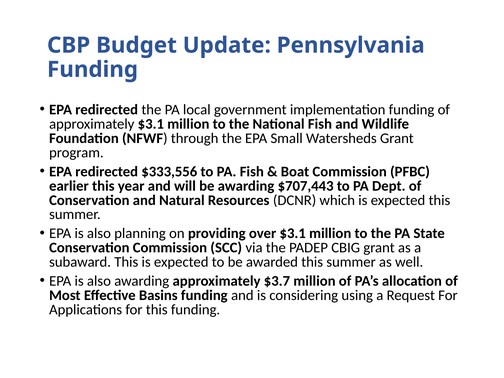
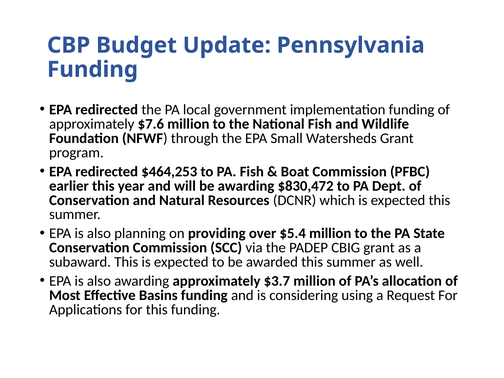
approximately $3.1: $3.1 -> $7.6
$333,556: $333,556 -> $464,253
$707,443: $707,443 -> $830,472
over $3.1: $3.1 -> $5.4
